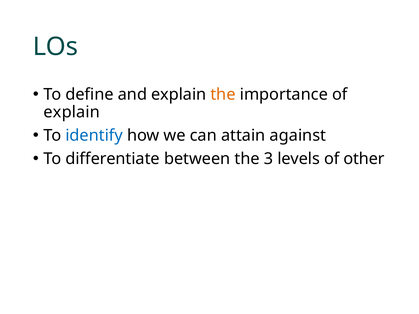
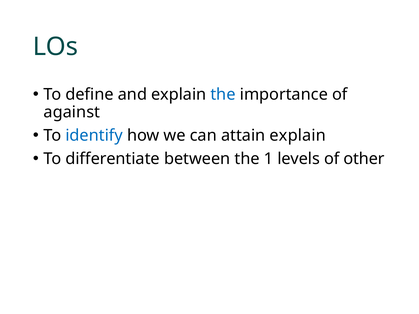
the at (223, 94) colour: orange -> blue
explain at (72, 112): explain -> against
attain against: against -> explain
3: 3 -> 1
